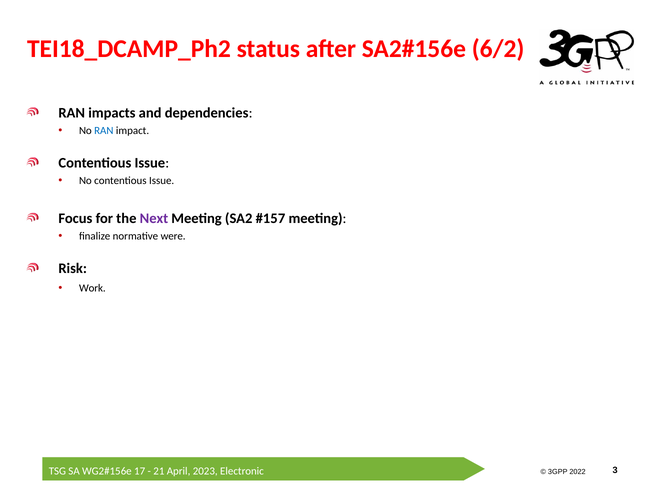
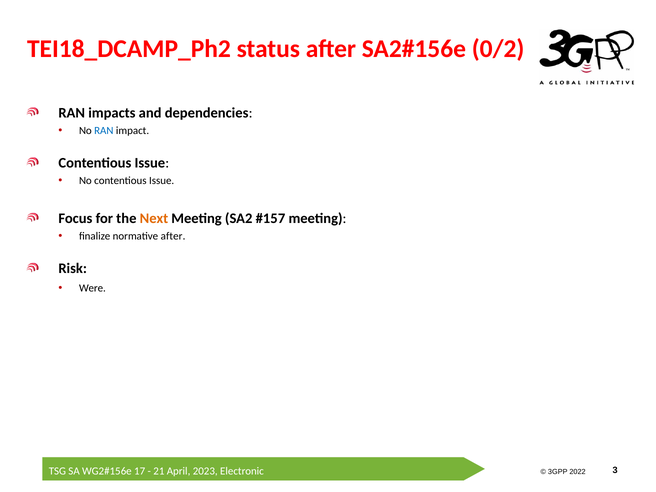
6/2: 6/2 -> 0/2
Next colour: purple -> orange
normative were: were -> after
Work: Work -> Were
